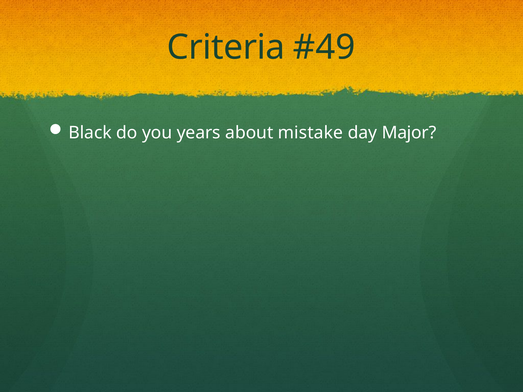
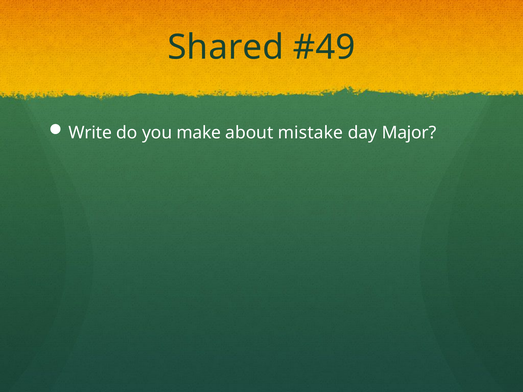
Criteria: Criteria -> Shared
Black: Black -> Write
years: years -> make
